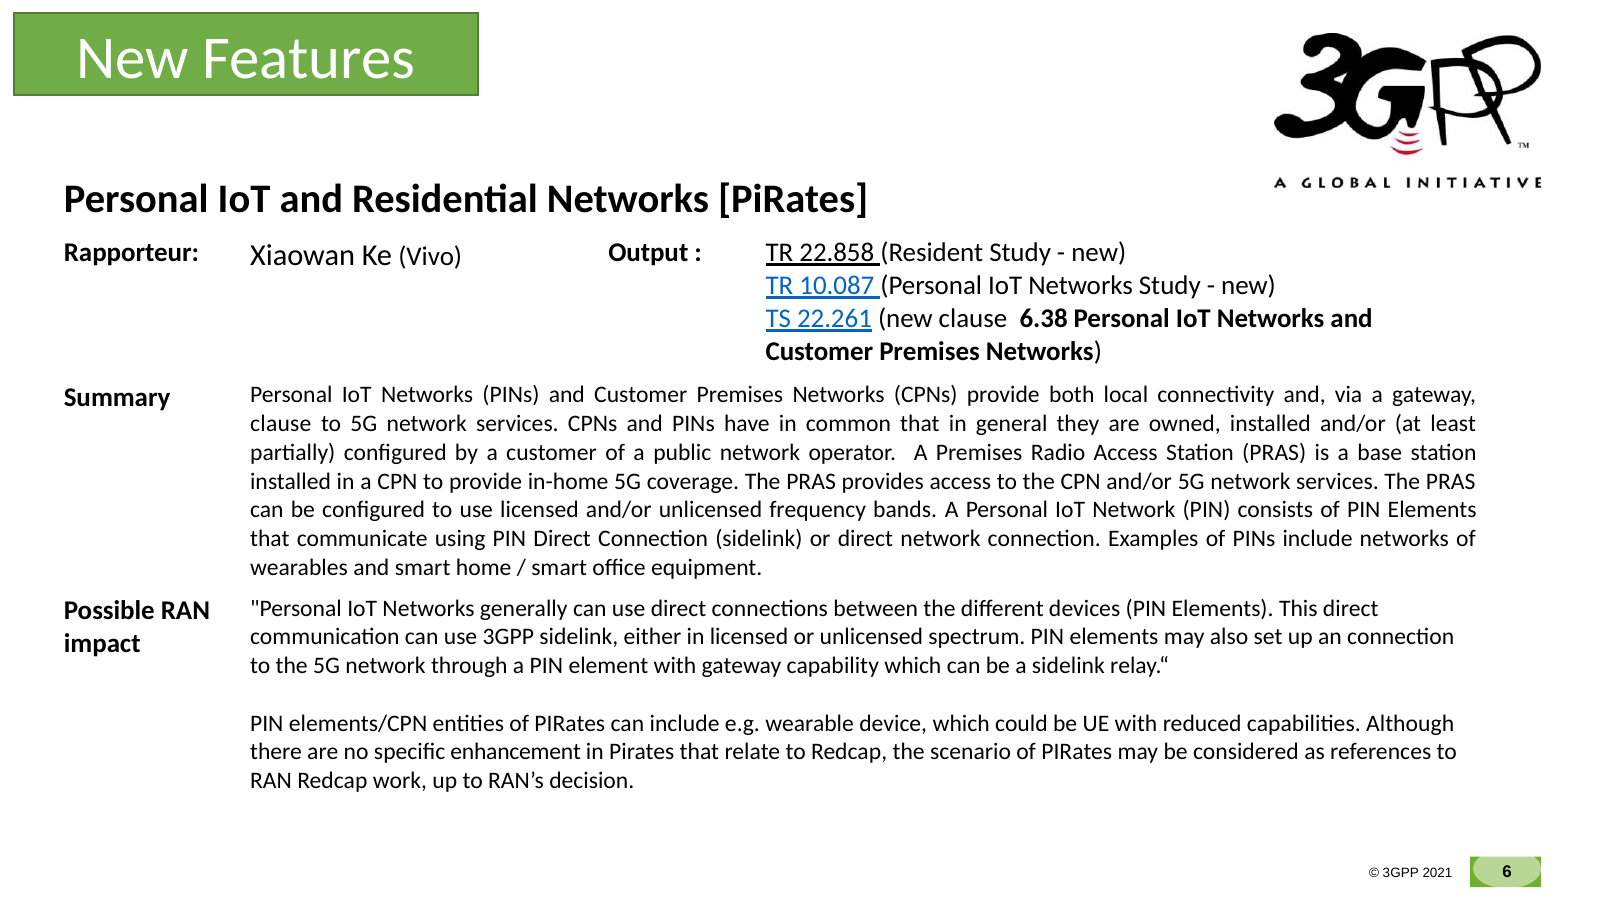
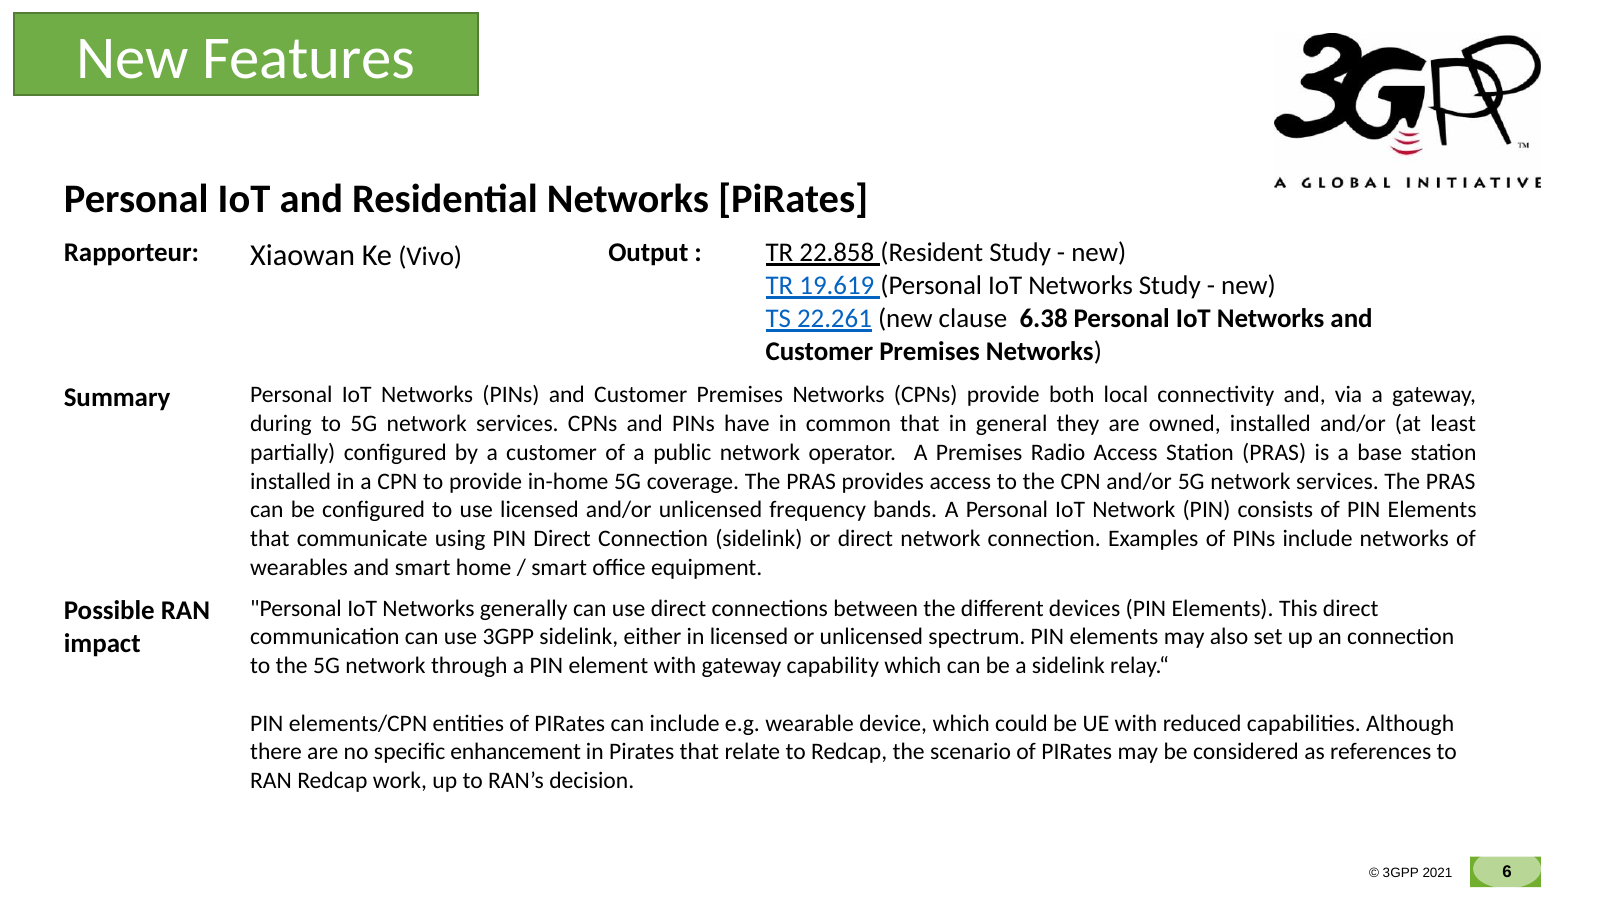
10.087: 10.087 -> 19.619
clause at (281, 424): clause -> during
